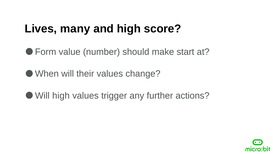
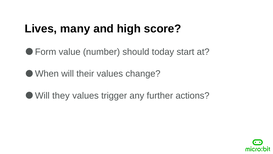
make: make -> today
Will high: high -> they
